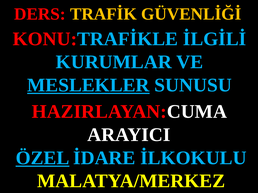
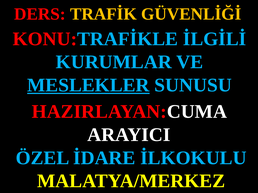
ÖZEL underline: present -> none
